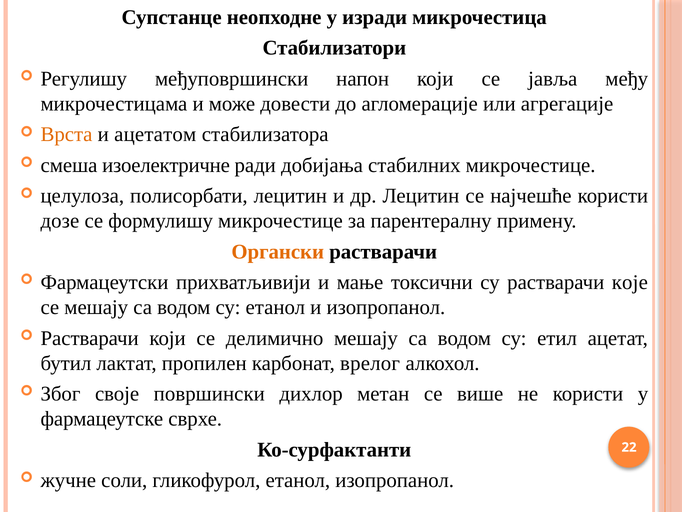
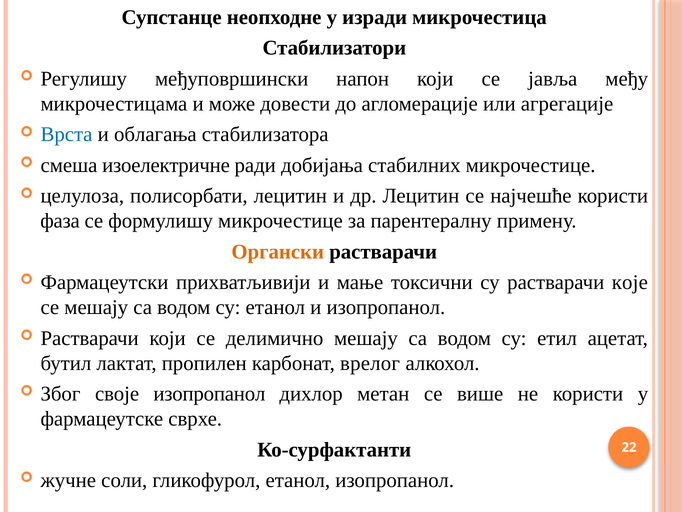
Врста colour: orange -> blue
ацетатом: ацетатом -> облагања
дозе: дозе -> фаза
своје површински: површински -> изопропанол
